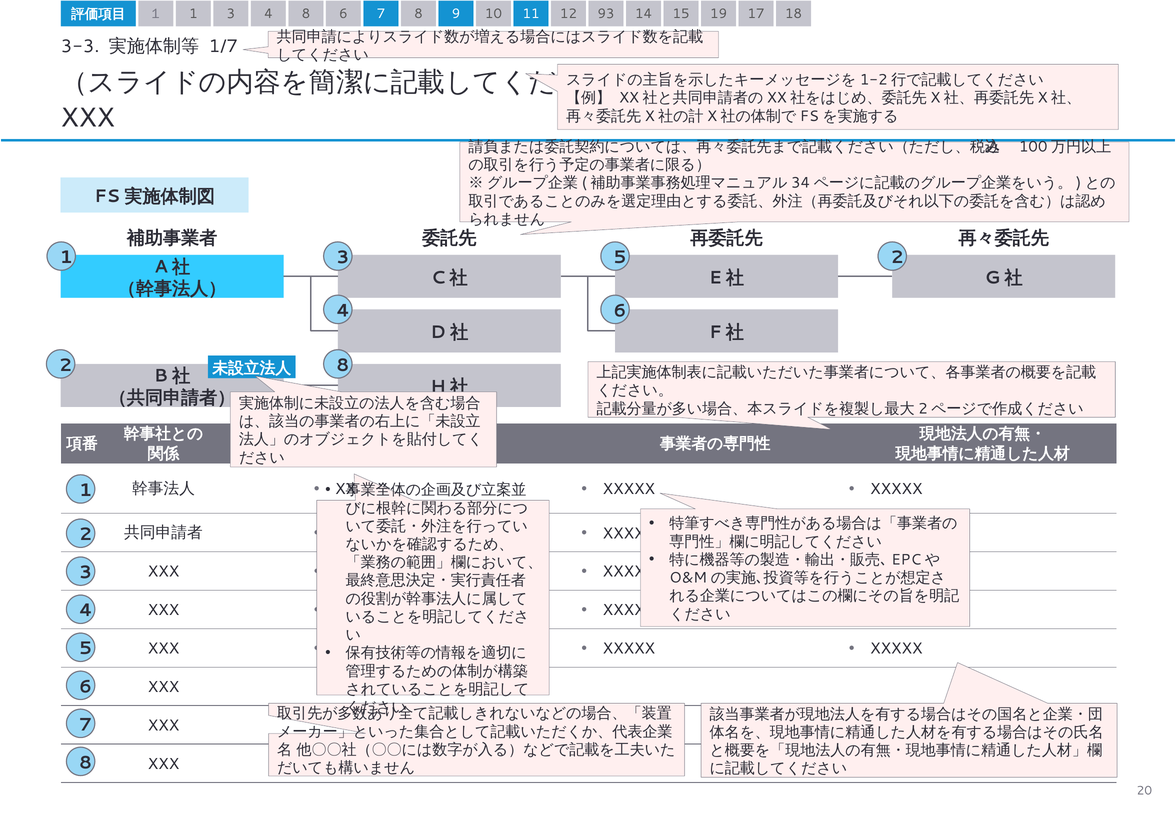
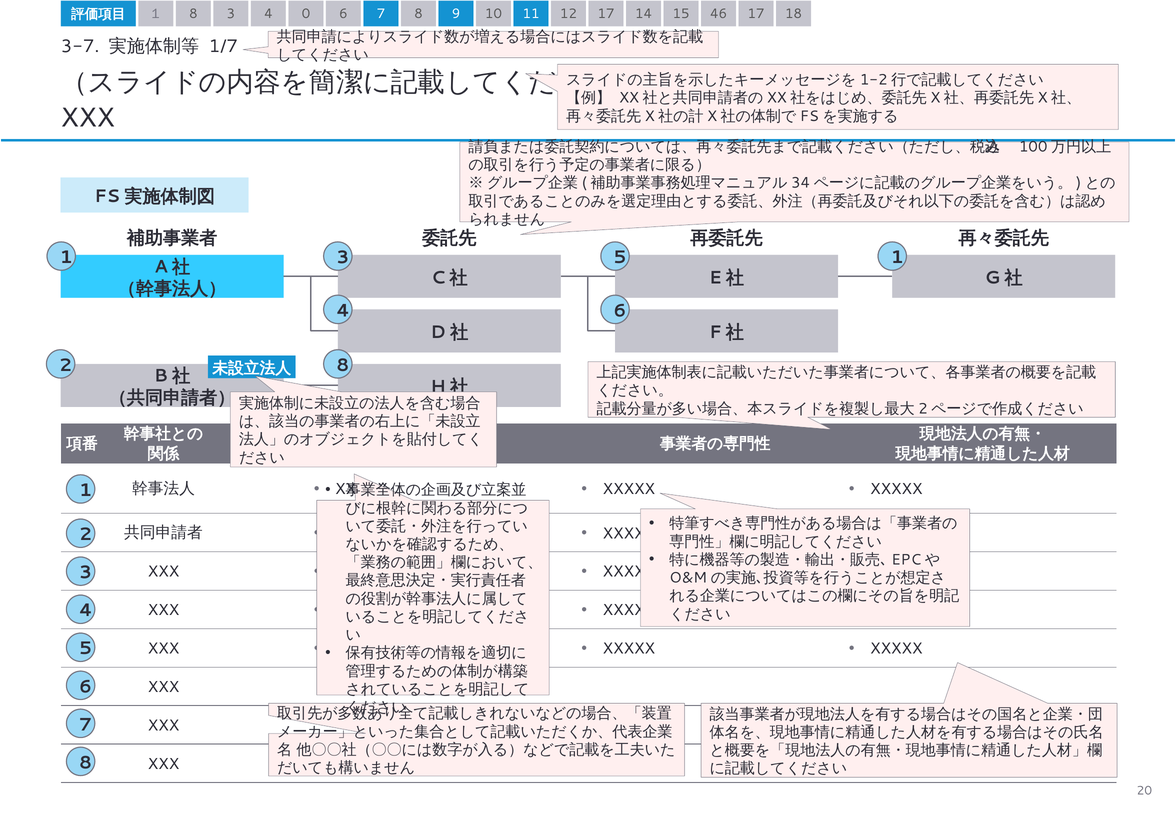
１ 1: 1 -> 8
4 8: 8 -> 0
12 93: 93 -> 17
19: 19 -> 46
3-3: 3-3 -> 3-7
5 2: 2 -> 1
